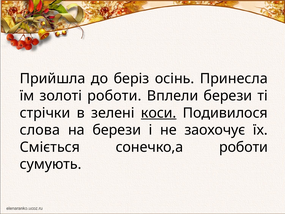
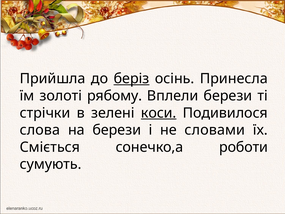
беріз underline: none -> present
золоті роботи: роботи -> рябому
заохочує: заохочує -> словами
